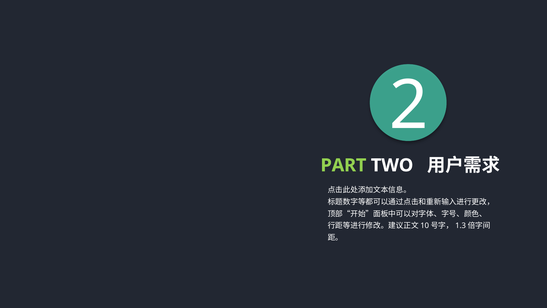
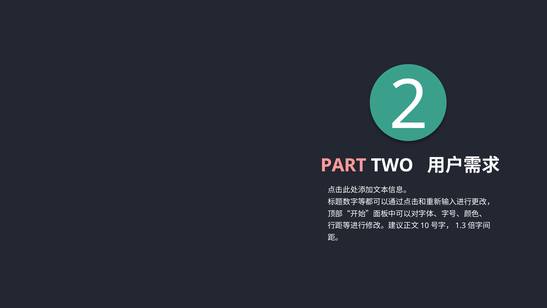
PART colour: light green -> pink
